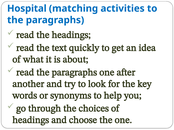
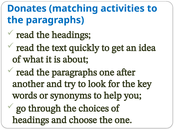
Hospital: Hospital -> Donates
